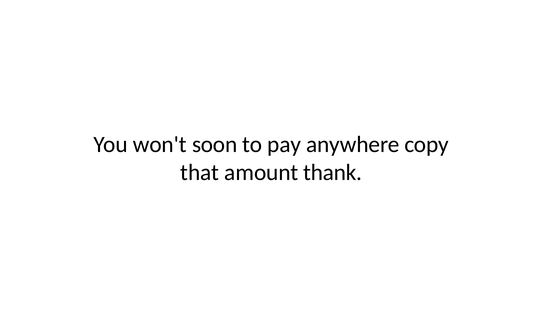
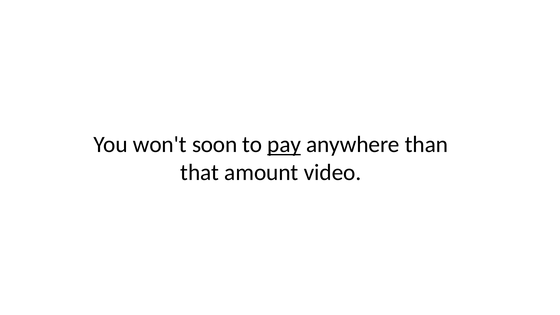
pay underline: none -> present
copy: copy -> than
thank: thank -> video
